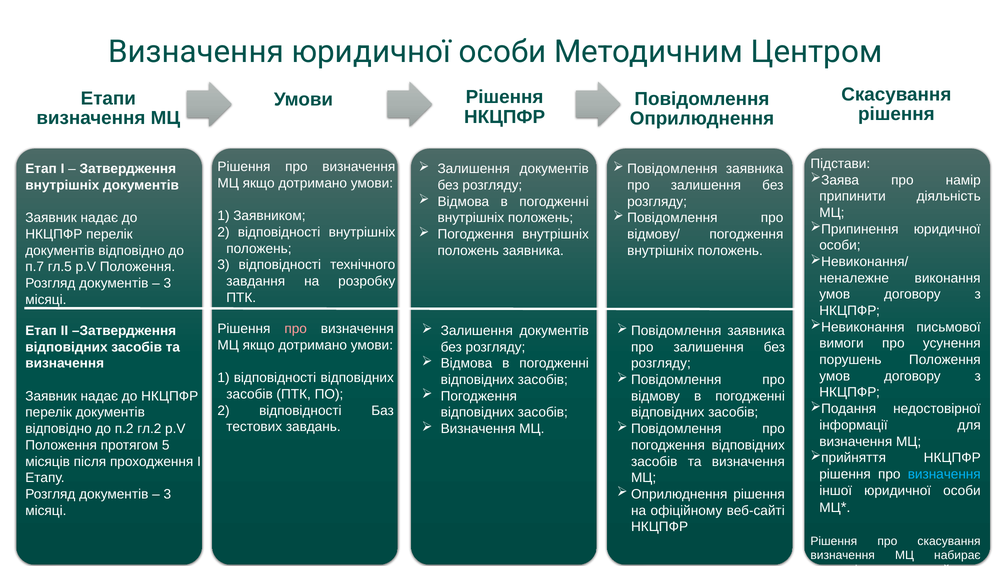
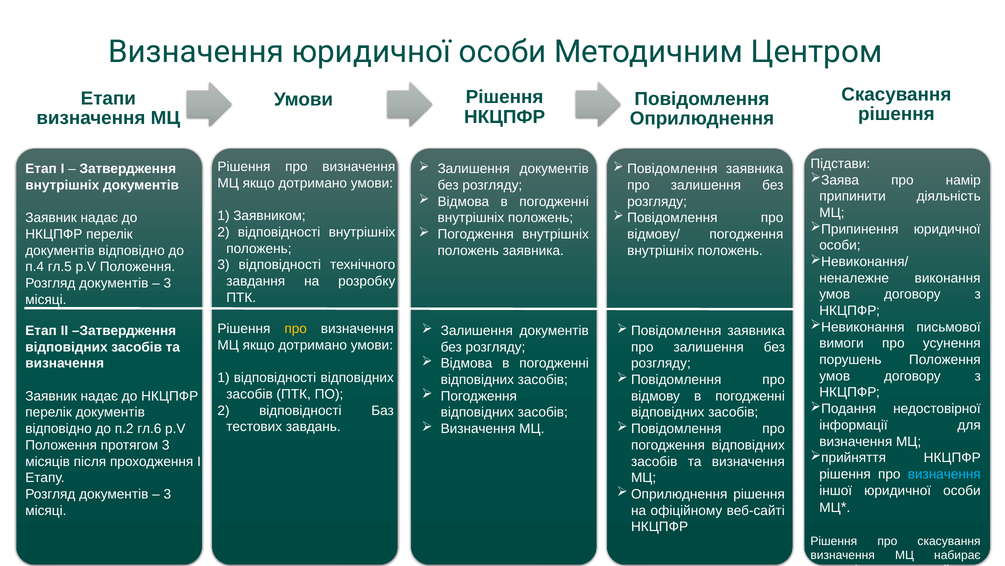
п.7: п.7 -> п.4
про at (296, 329) colour: pink -> yellow
гл.2: гл.2 -> гл.6
протягом 5: 5 -> 3
